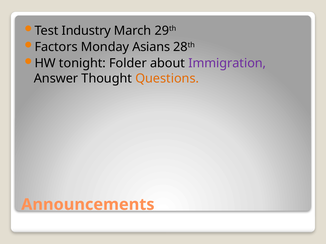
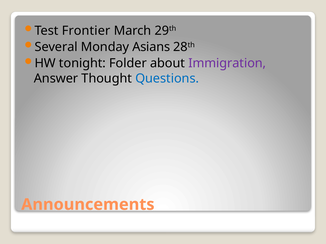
Industry: Industry -> Frontier
Factors: Factors -> Several
Questions colour: orange -> blue
